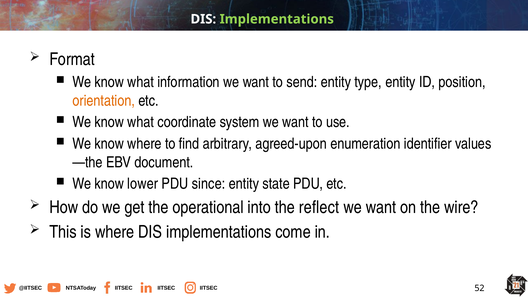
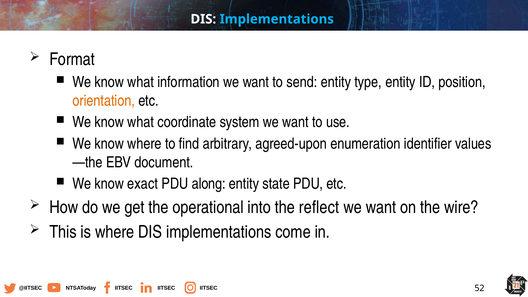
Implementations at (277, 19) colour: light green -> light blue
lower: lower -> exact
since: since -> along
